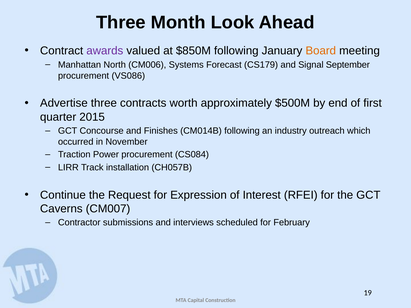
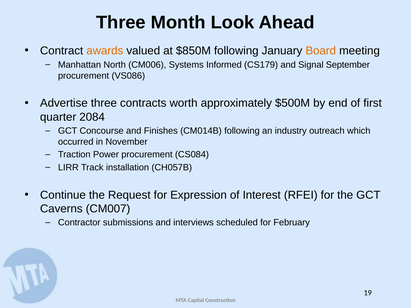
awards colour: purple -> orange
Forecast: Forecast -> Informed
2015: 2015 -> 2084
